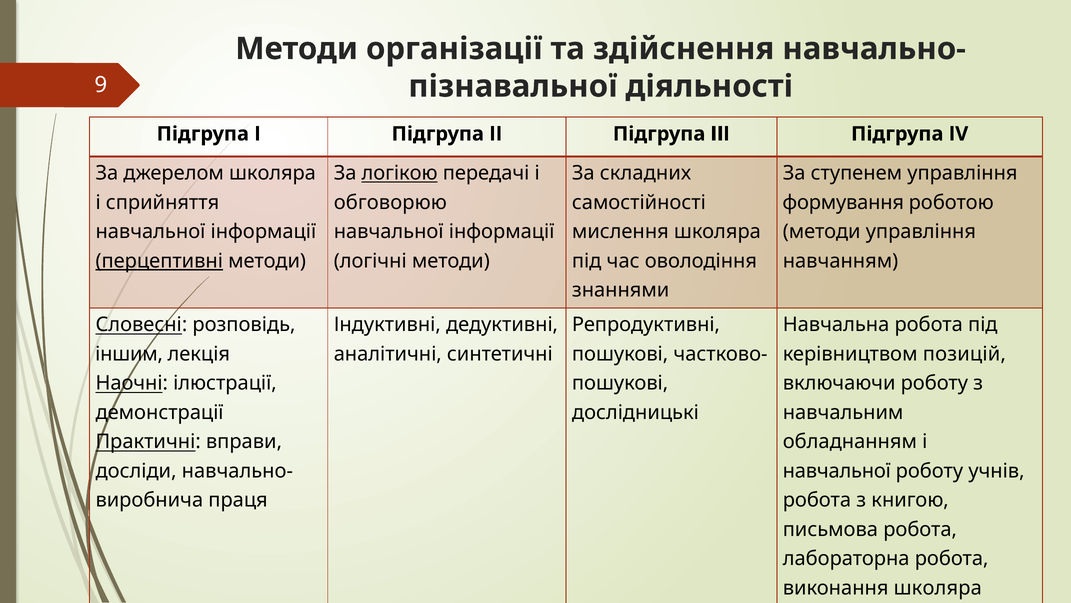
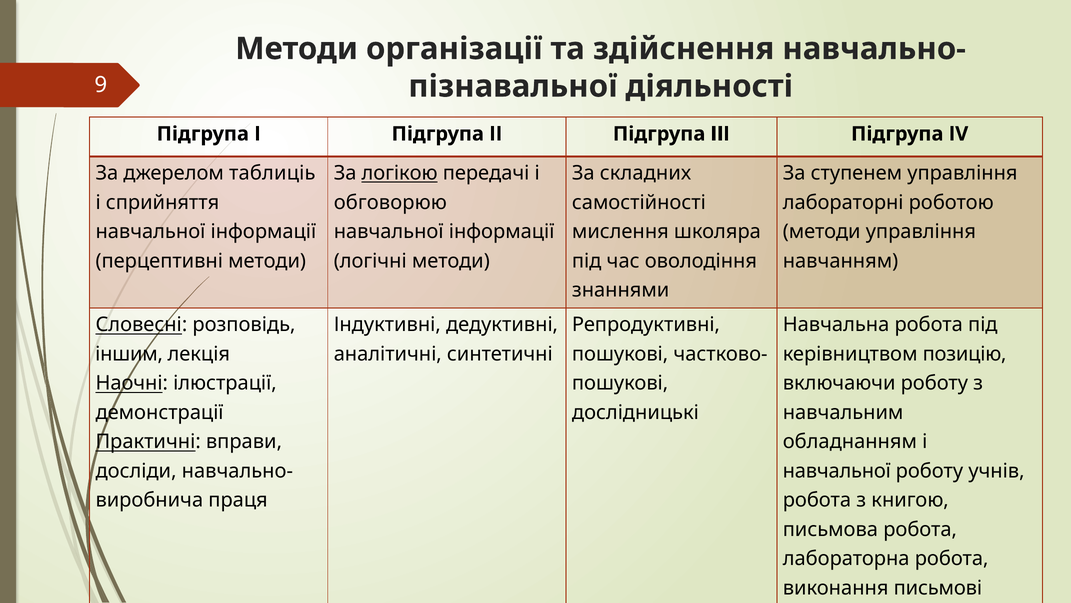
джерелом школяра: школяра -> таблиціь
формування: формування -> лабораторні
перцептивні underline: present -> none
позицій: позицій -> позицію
виконання школяра: школяра -> письмові
